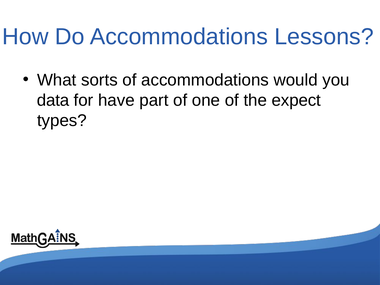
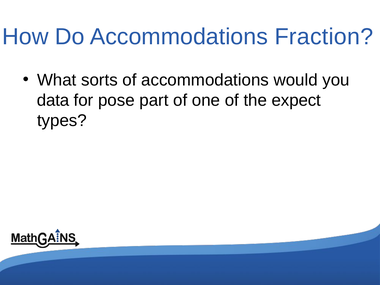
Lessons: Lessons -> Fraction
have: have -> pose
